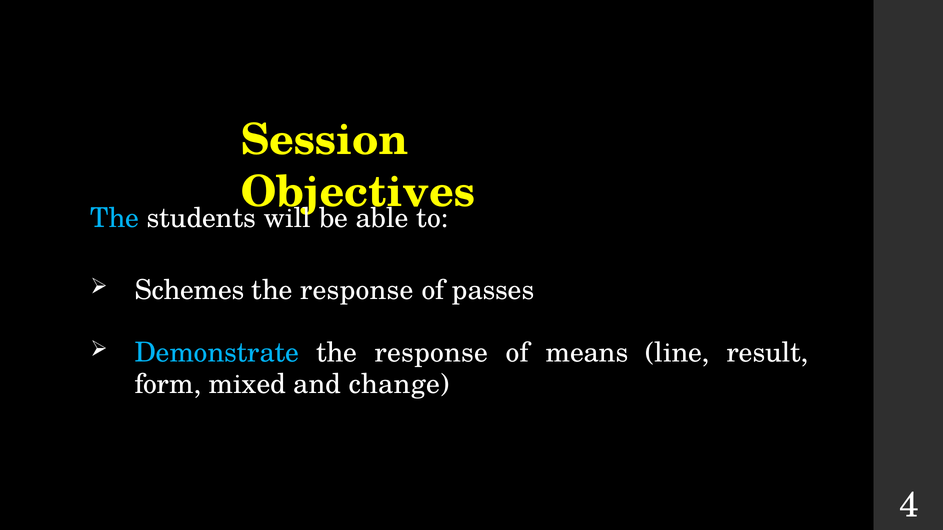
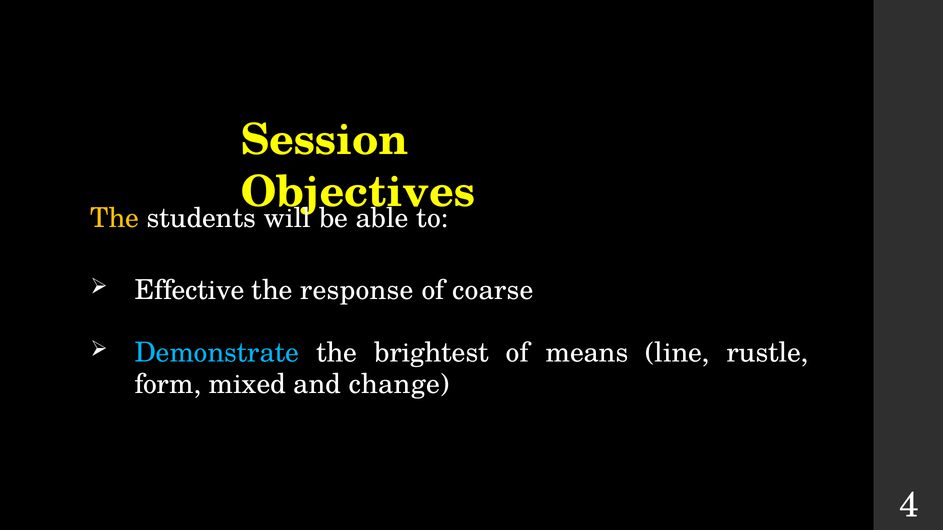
The at (115, 218) colour: light blue -> yellow
Schemes: Schemes -> Effective
passes: passes -> coarse
response at (431, 353): response -> brightest
result: result -> rustle
